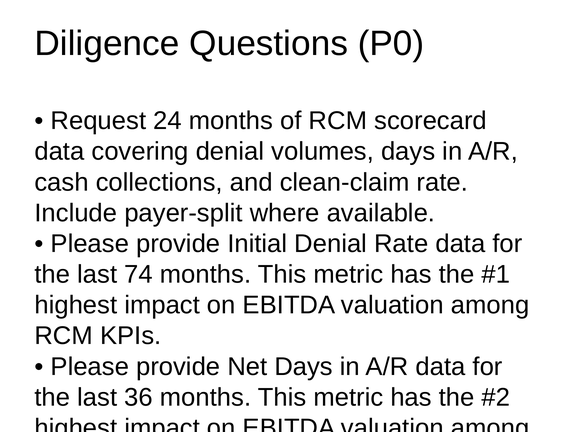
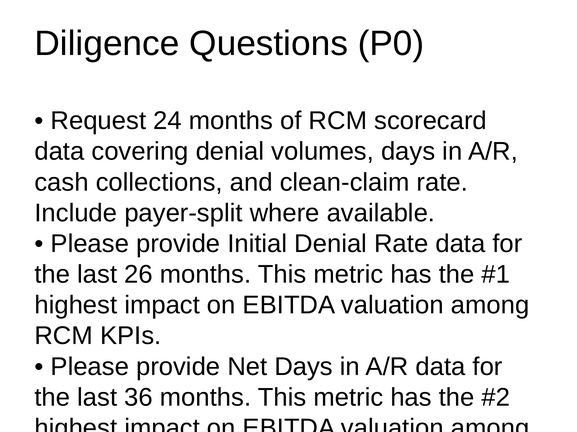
74: 74 -> 26
